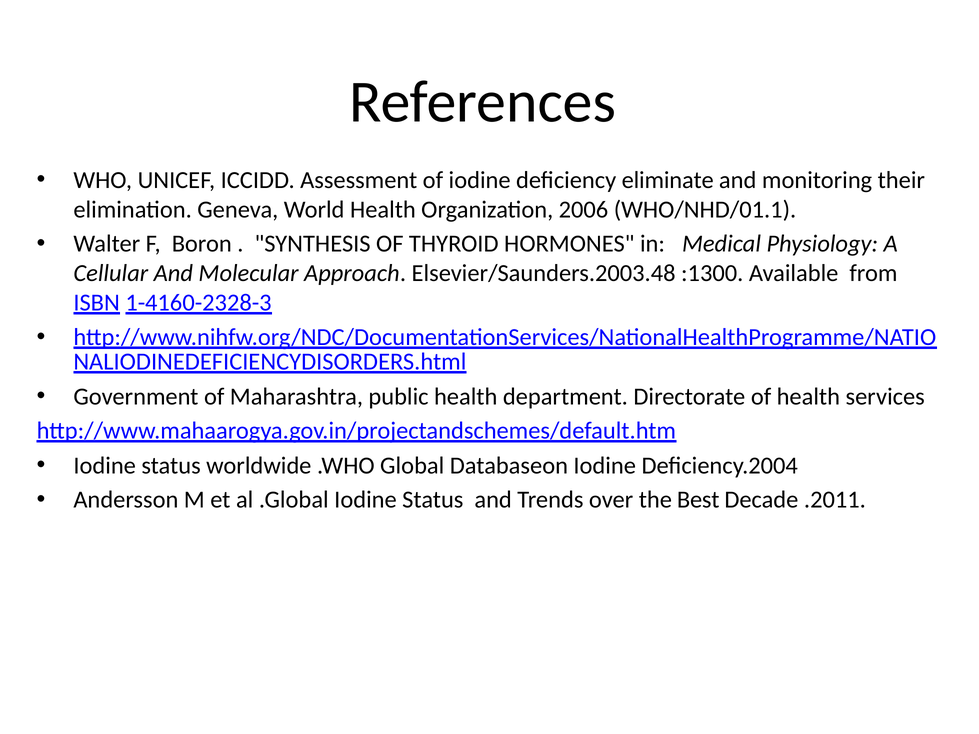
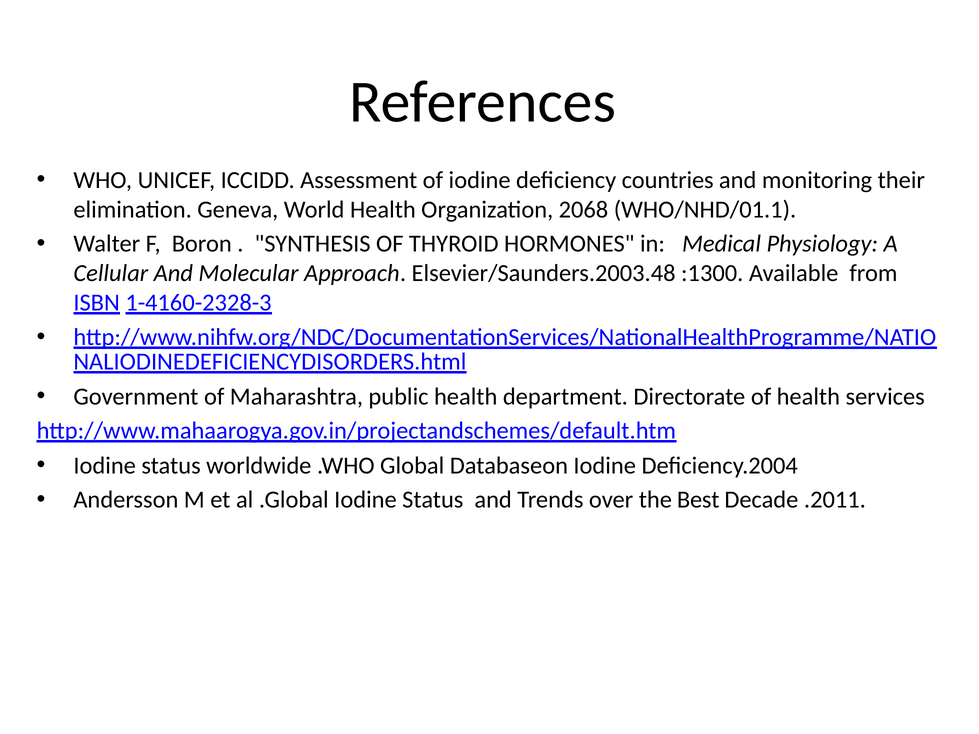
eliminate: eliminate -> countries
2006: 2006 -> 2068
